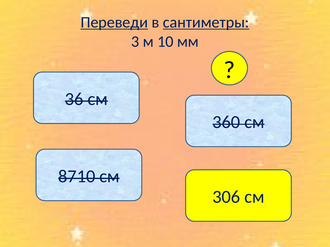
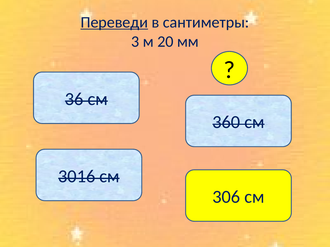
сантиметры underline: present -> none
10: 10 -> 20
8710: 8710 -> 3016
